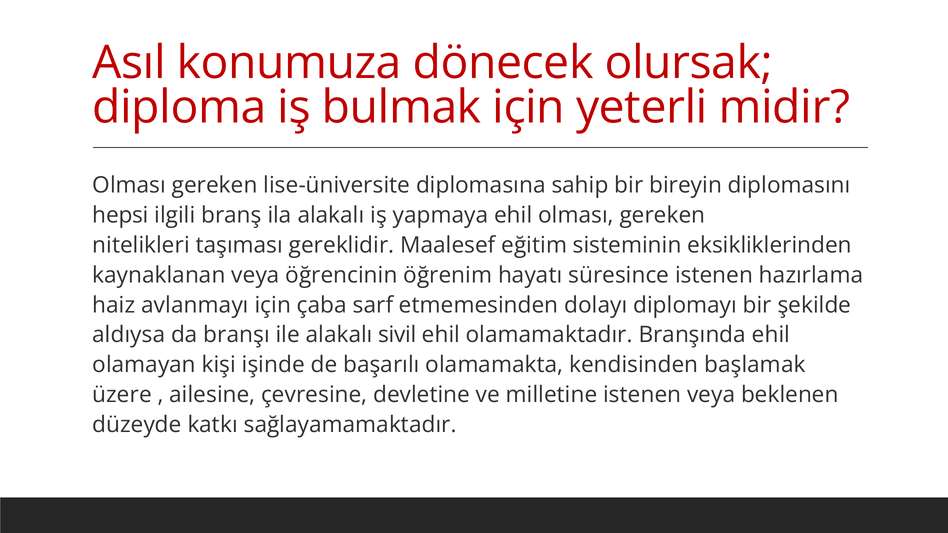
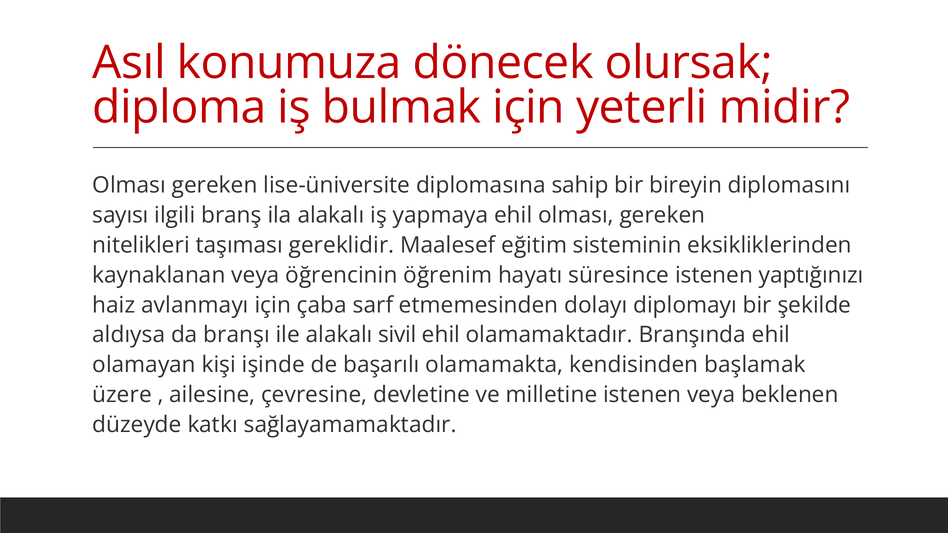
hepsi: hepsi -> sayısı
hazırlama: hazırlama -> yaptığınızı
